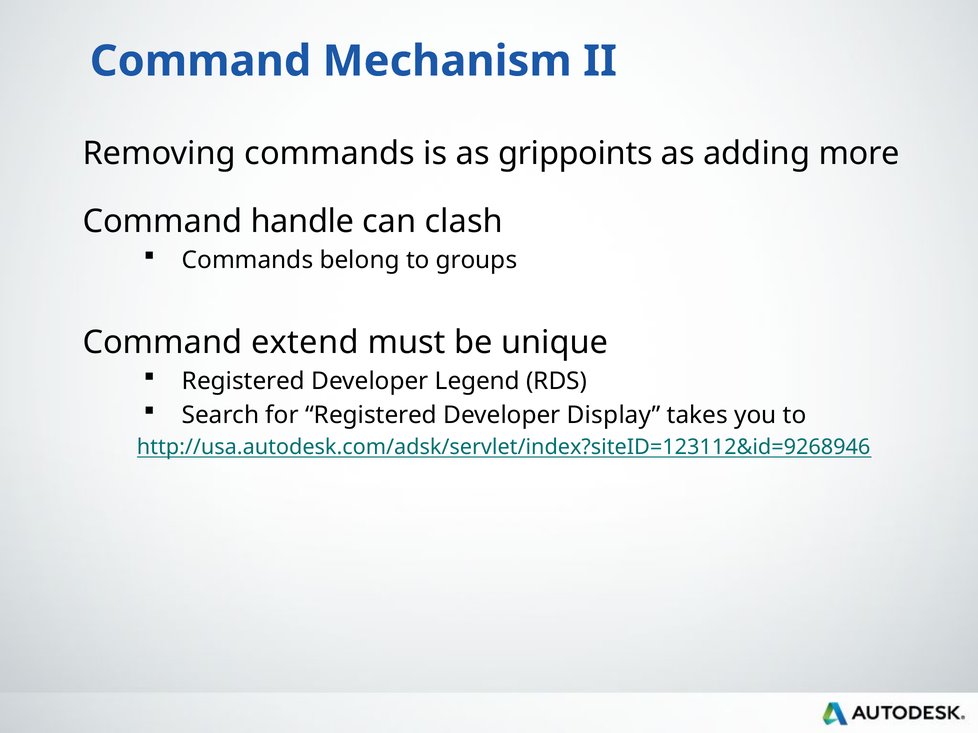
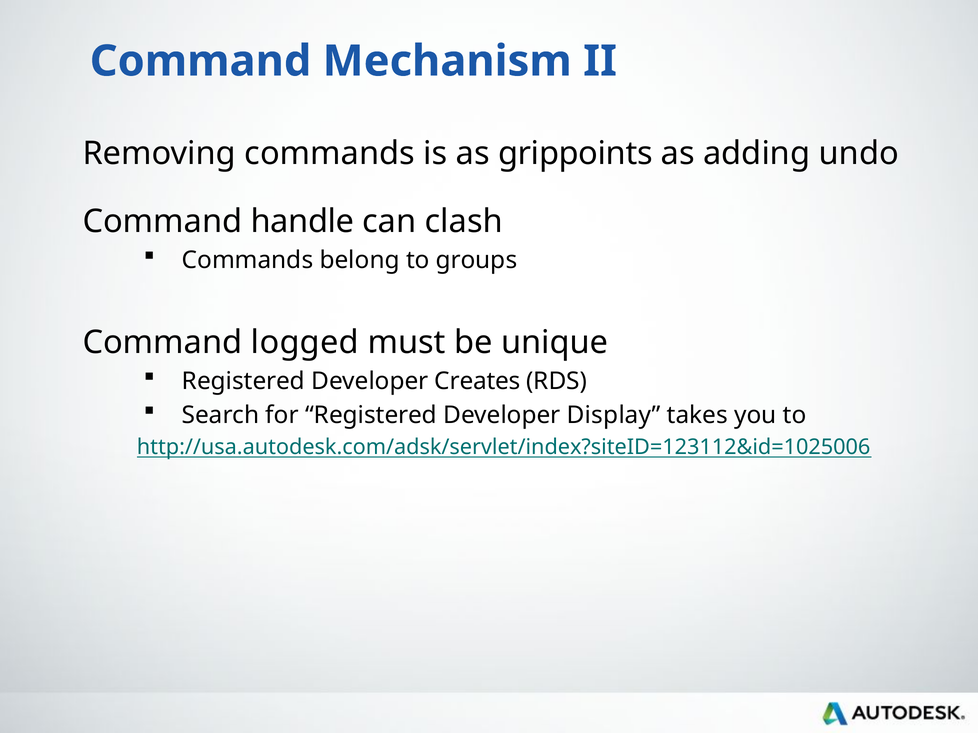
more: more -> undo
extend: extend -> logged
Legend: Legend -> Creates
http://usa.autodesk.com/adsk/servlet/index?siteID=123112&id=9268946: http://usa.autodesk.com/adsk/servlet/index?siteID=123112&id=9268946 -> http://usa.autodesk.com/adsk/servlet/index?siteID=123112&id=1025006
